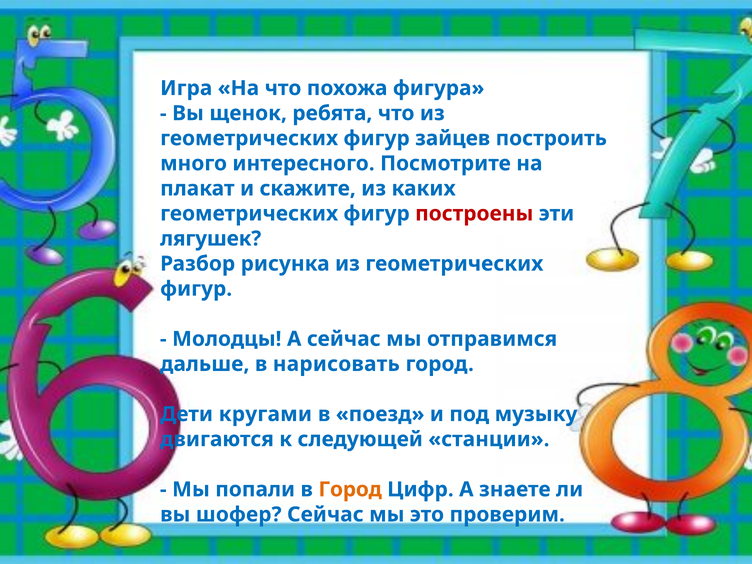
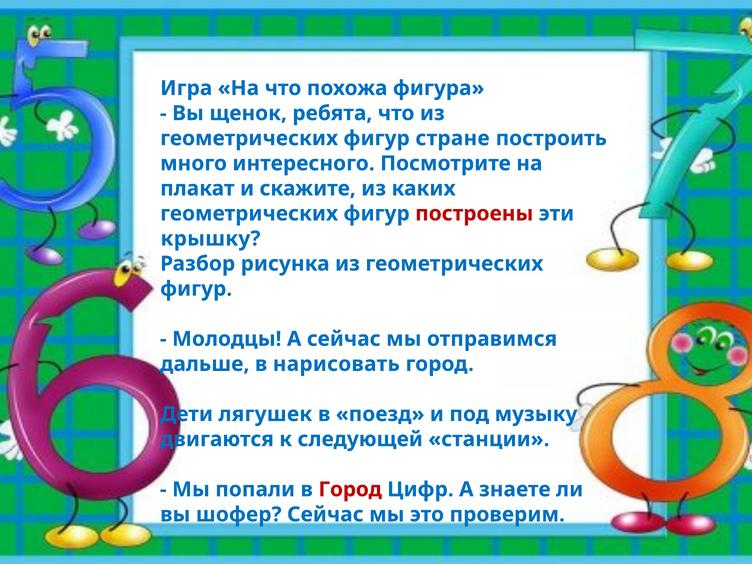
зайцев: зайцев -> стране
лягушек: лягушек -> крышку
кругами: кругами -> лягушек
Город at (350, 489) colour: orange -> red
